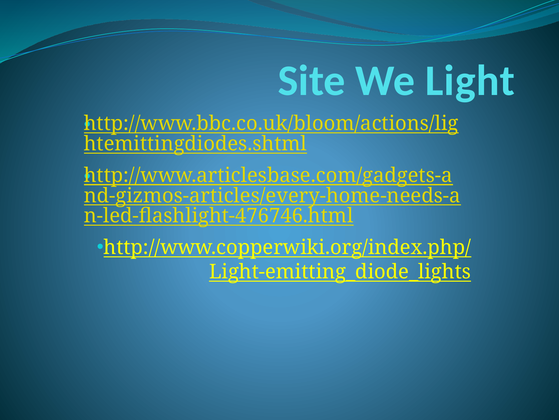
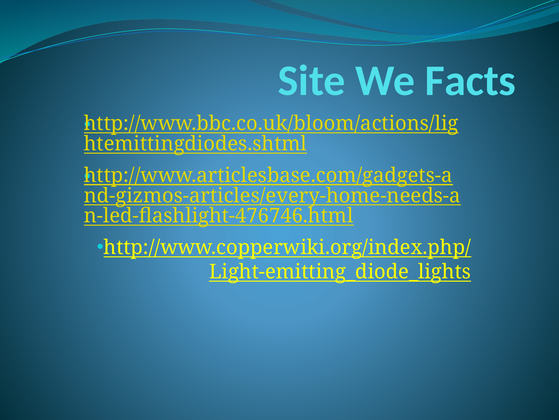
Light: Light -> Facts
